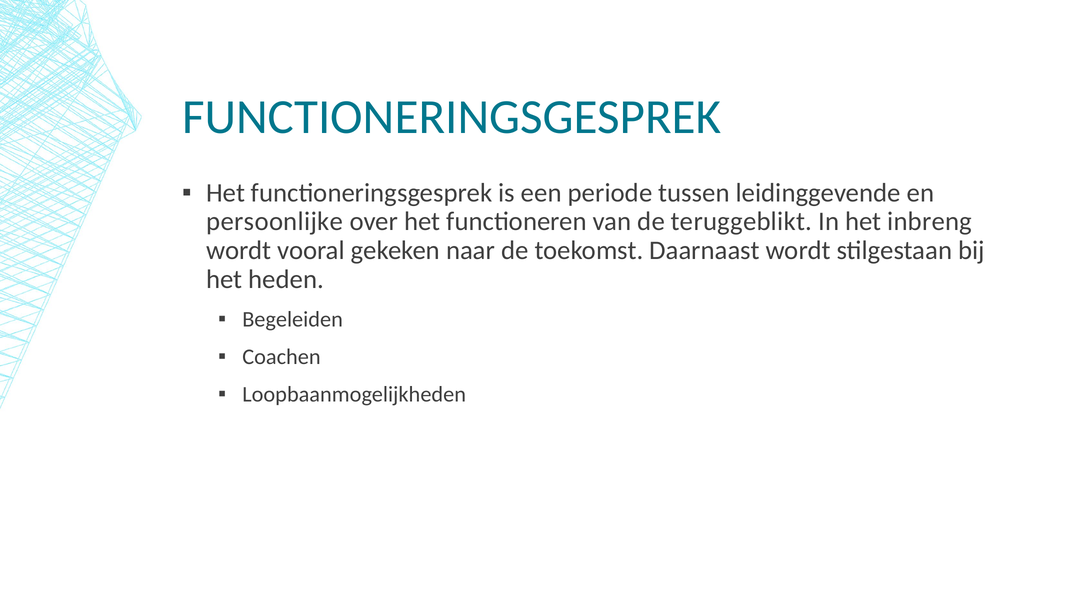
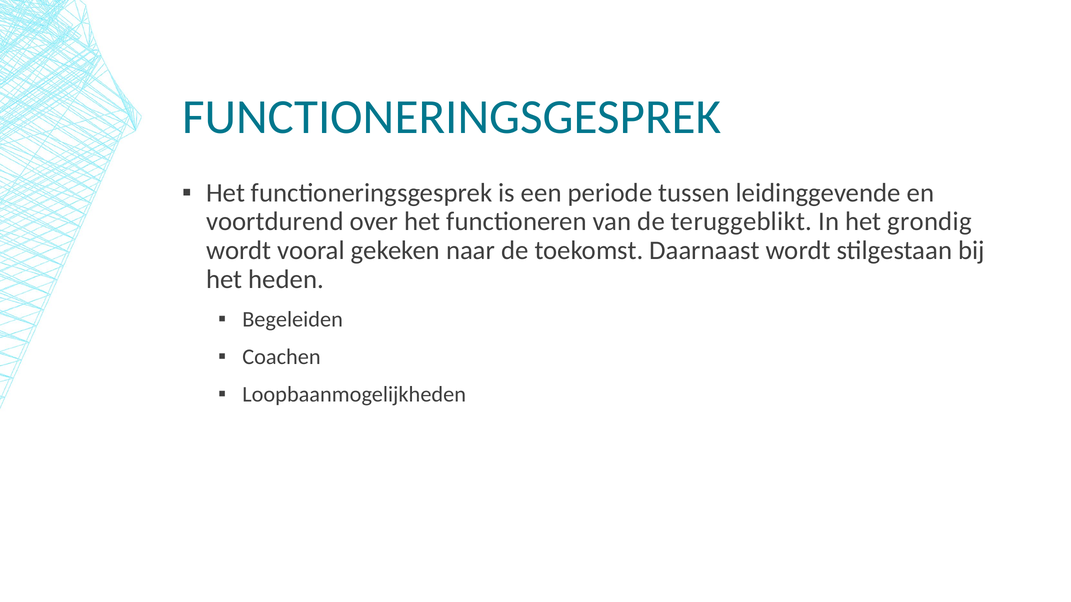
persoonlijke: persoonlijke -> voortdurend
inbreng: inbreng -> grondig
